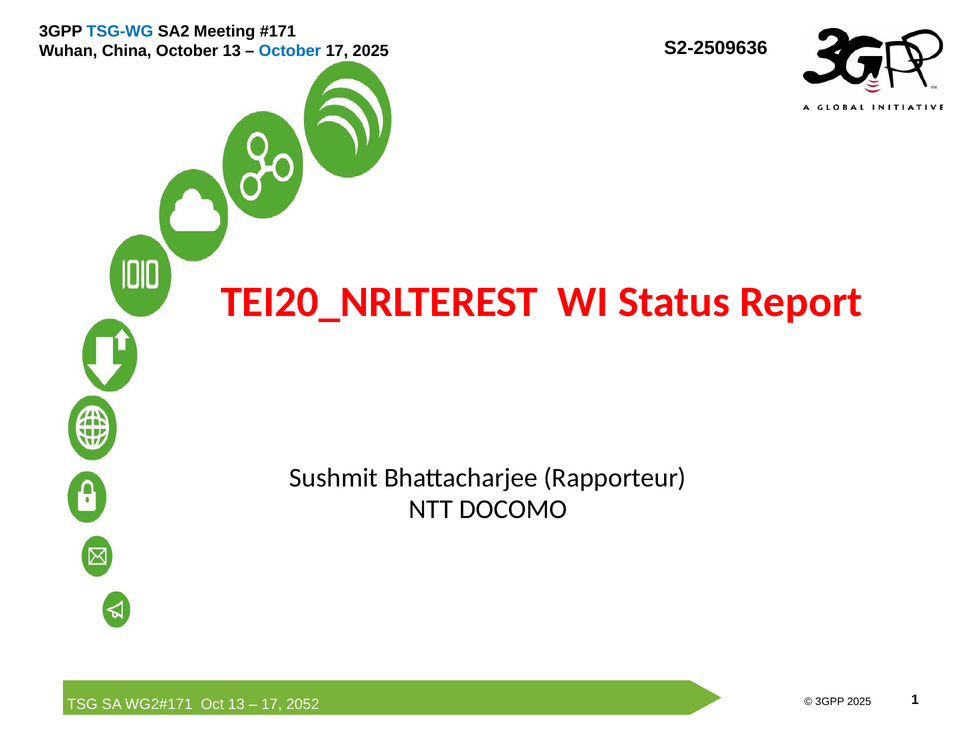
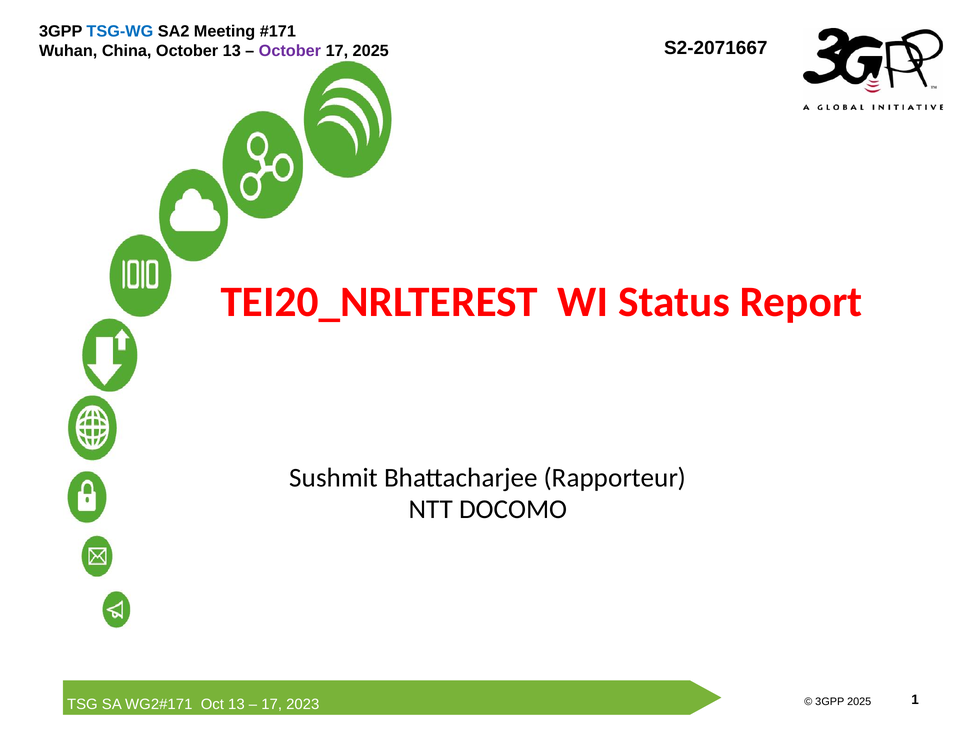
S2-2509636: S2-2509636 -> S2-2071667
October at (290, 51) colour: blue -> purple
2052: 2052 -> 2023
